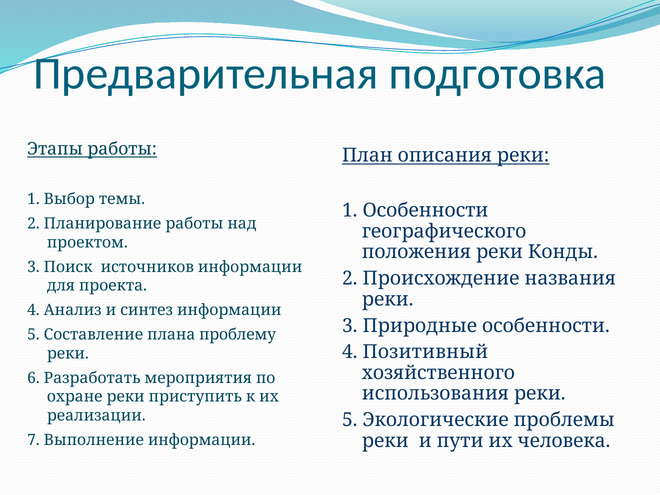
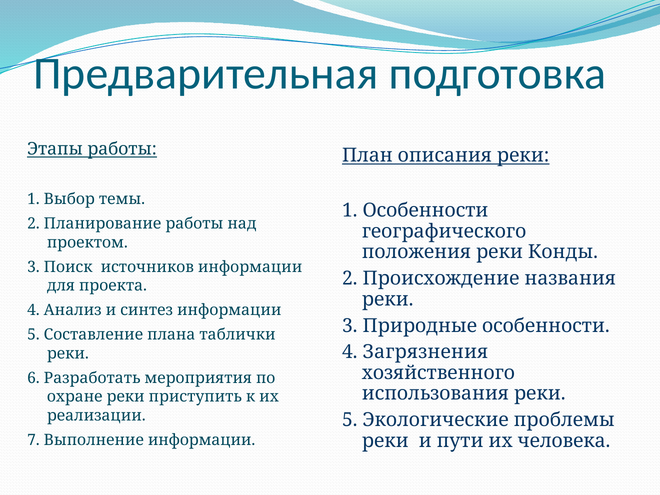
проблему: проблему -> таблички
Позитивный: Позитивный -> Загрязнения
